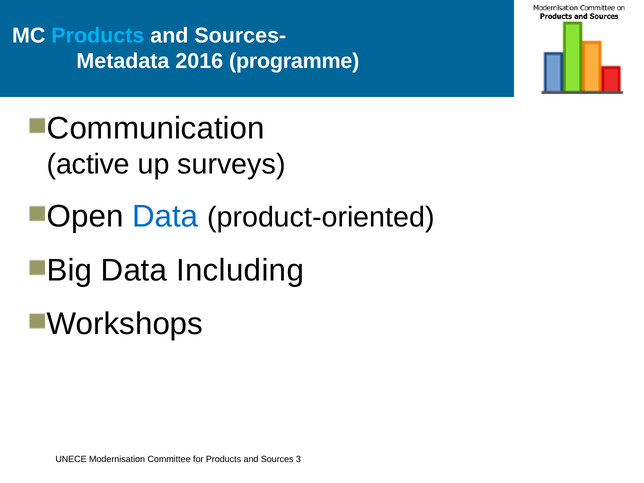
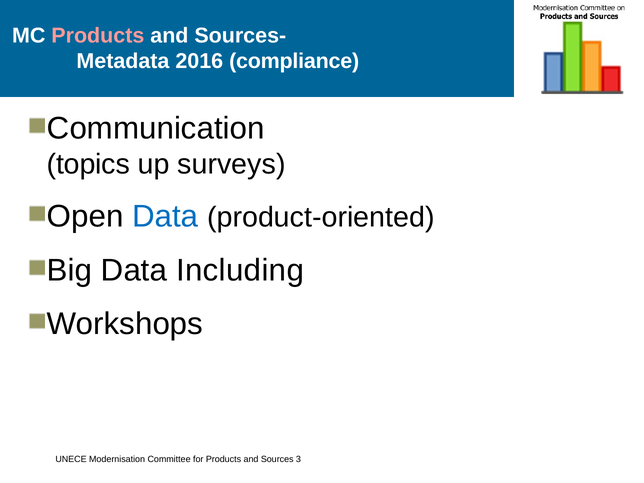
Products at (98, 35) colour: light blue -> pink
programme: programme -> compliance
active: active -> topics
